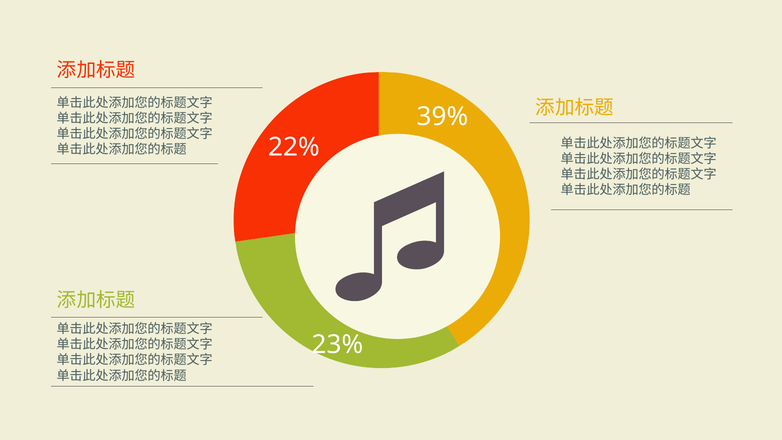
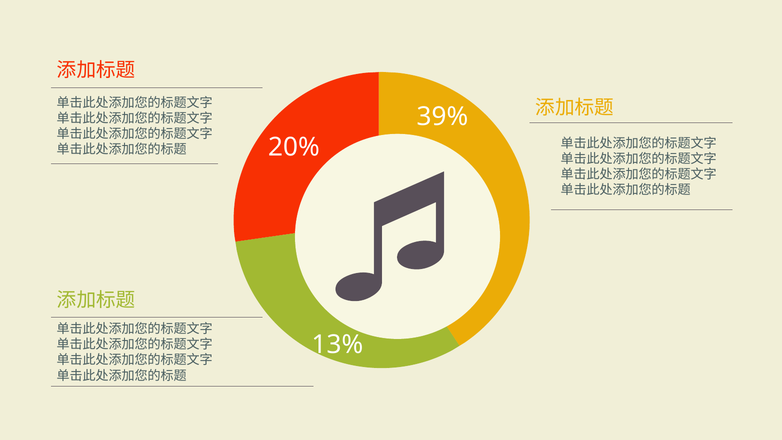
22%: 22% -> 20%
23%: 23% -> 13%
